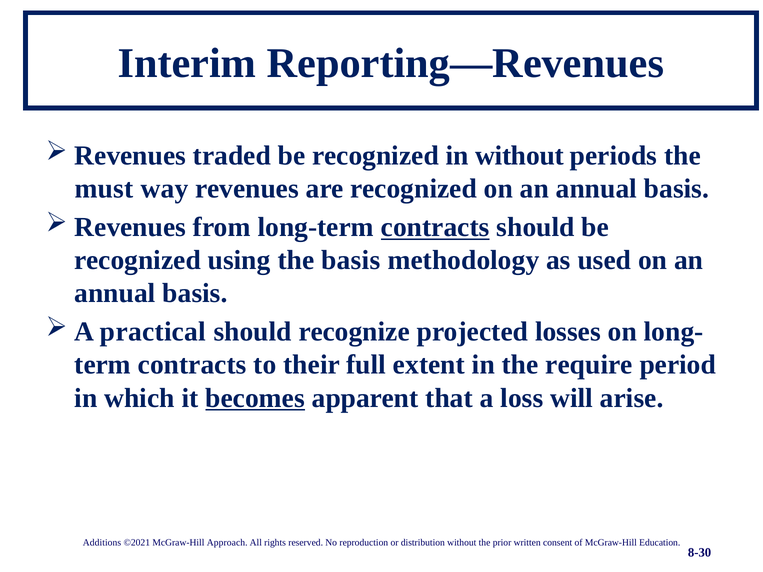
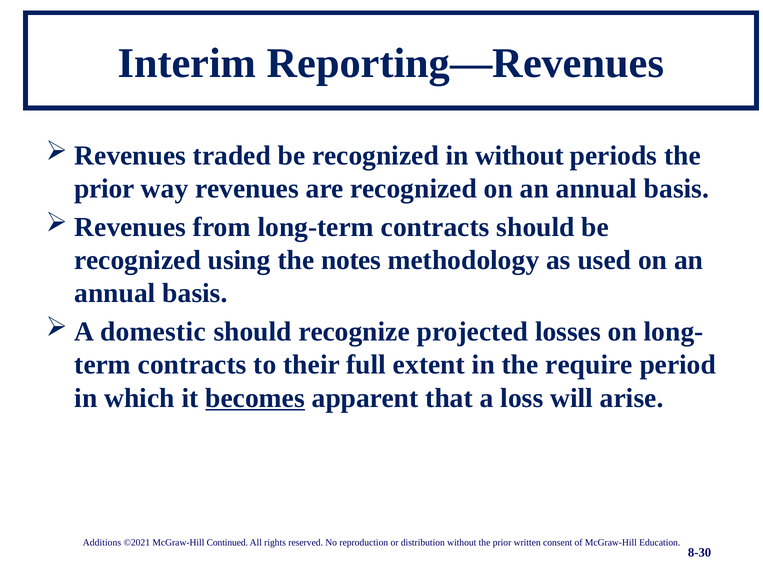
must at (104, 189): must -> prior
contracts at (435, 227) underline: present -> none
the basis: basis -> notes
practical: practical -> domestic
Approach: Approach -> Continued
